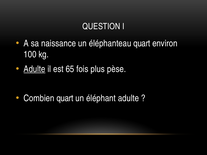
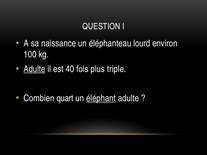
éléphanteau quart: quart -> lourd
65: 65 -> 40
pèse: pèse -> triple
éléphant underline: none -> present
